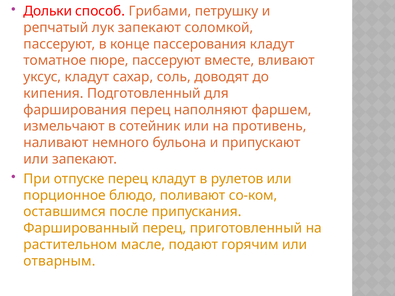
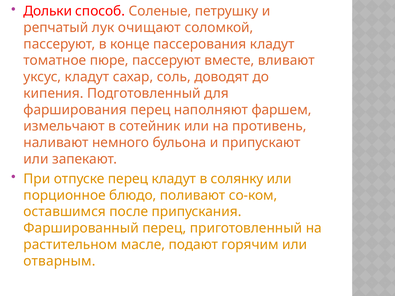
Грибами: Грибами -> Соленые
лук запекают: запекают -> очищают
рулетов: рулетов -> солянку
